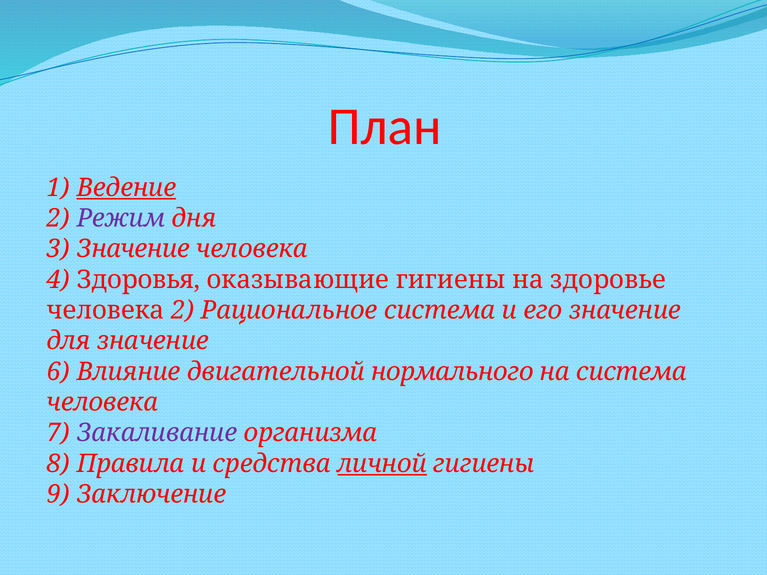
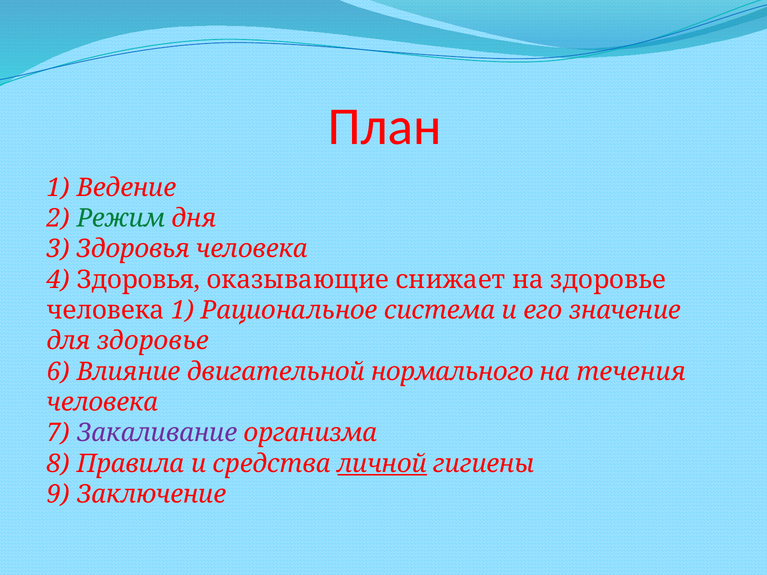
Ведение underline: present -> none
Режим colour: purple -> green
3 Значение: Значение -> Здоровья
оказывающие гигиены: гигиены -> снижает
человека 2: 2 -> 1
для значение: значение -> здоровье
на система: система -> течения
